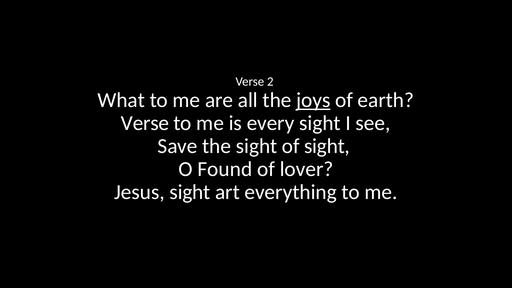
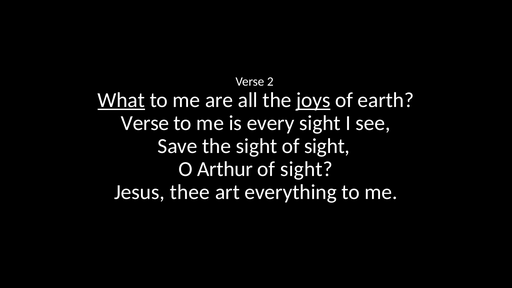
What underline: none -> present
Found: Found -> Arthur
lover at (307, 169): lover -> sight
Jesus sight: sight -> thee
